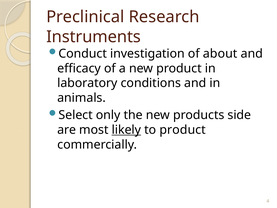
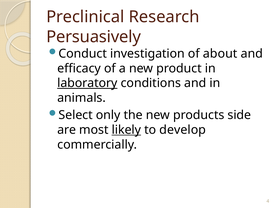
Instruments: Instruments -> Persuasively
laboratory underline: none -> present
to product: product -> develop
